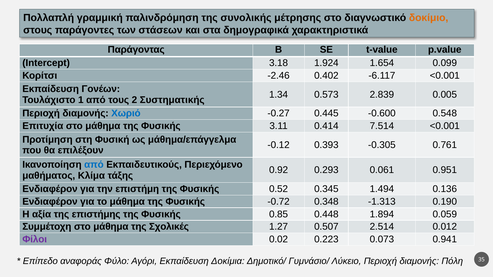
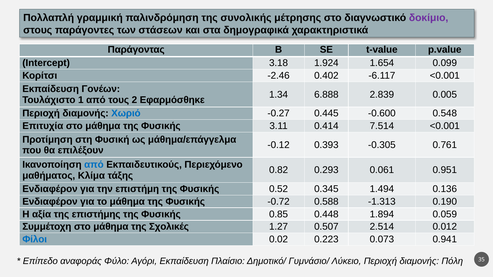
δοκίμιο colour: orange -> purple
0.573: 0.573 -> 6.888
Συστηματικής: Συστηματικής -> Εφαρμόσθηκε
0.92: 0.92 -> 0.82
0.348: 0.348 -> 0.588
Φίλοι colour: purple -> blue
Δοκίμια: Δοκίμια -> Πλαίσιο
